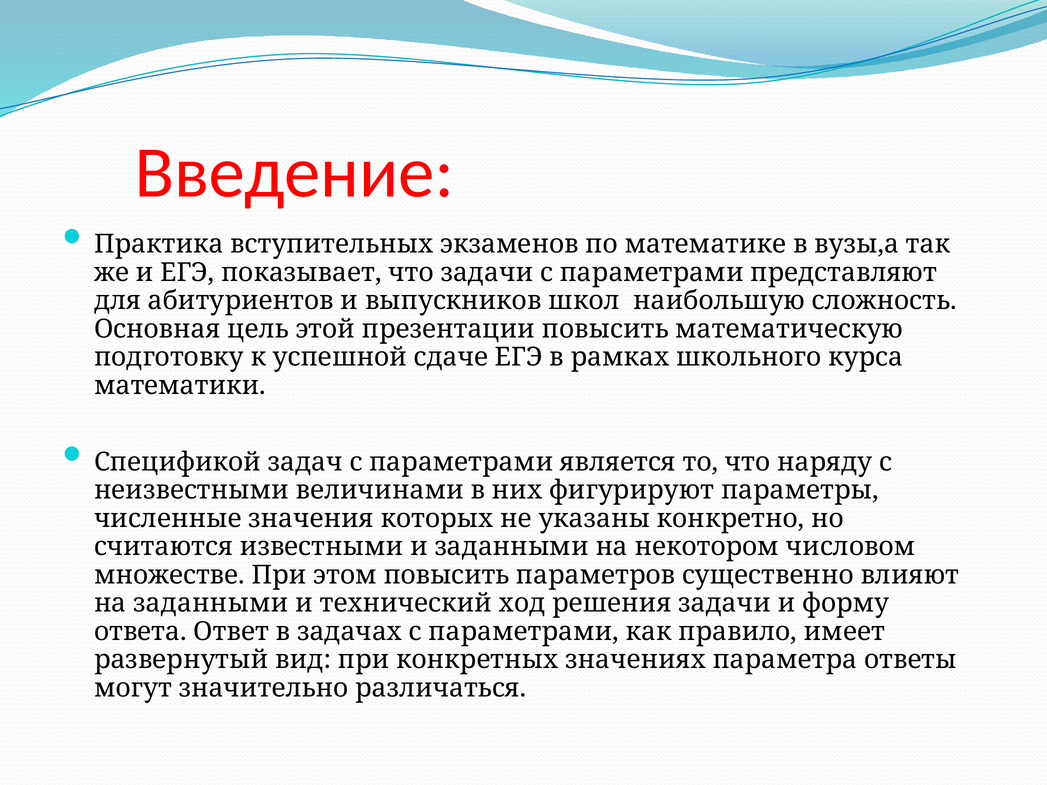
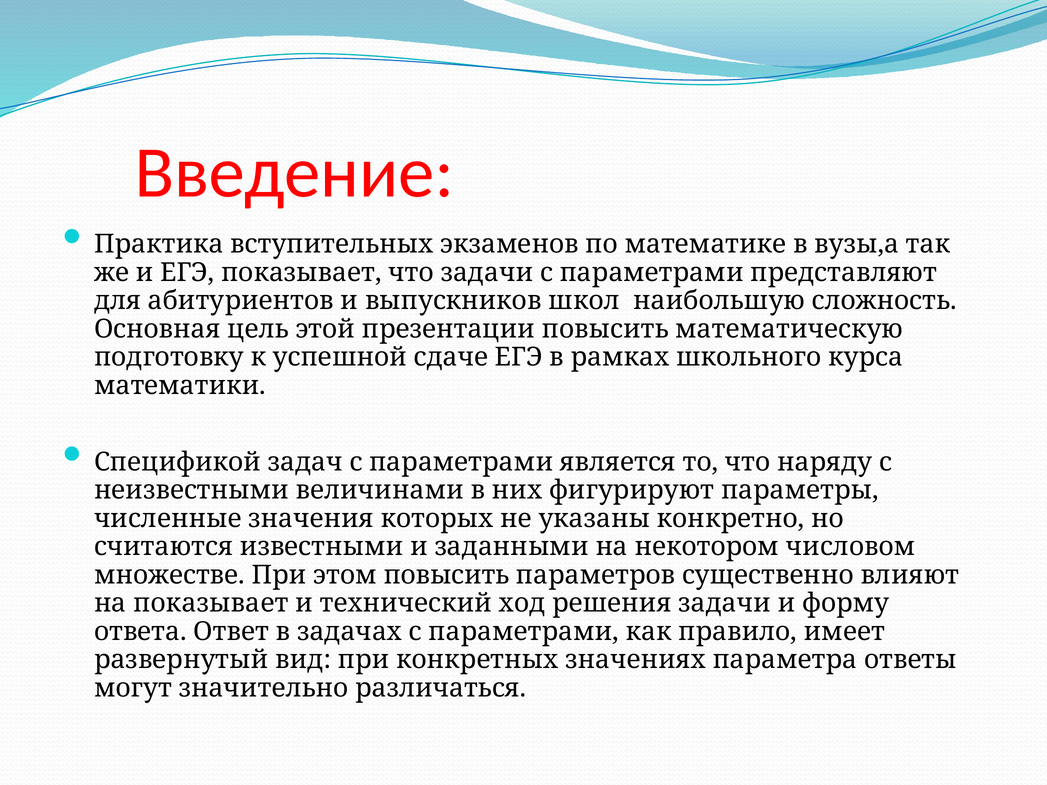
на заданными: заданными -> показывает
